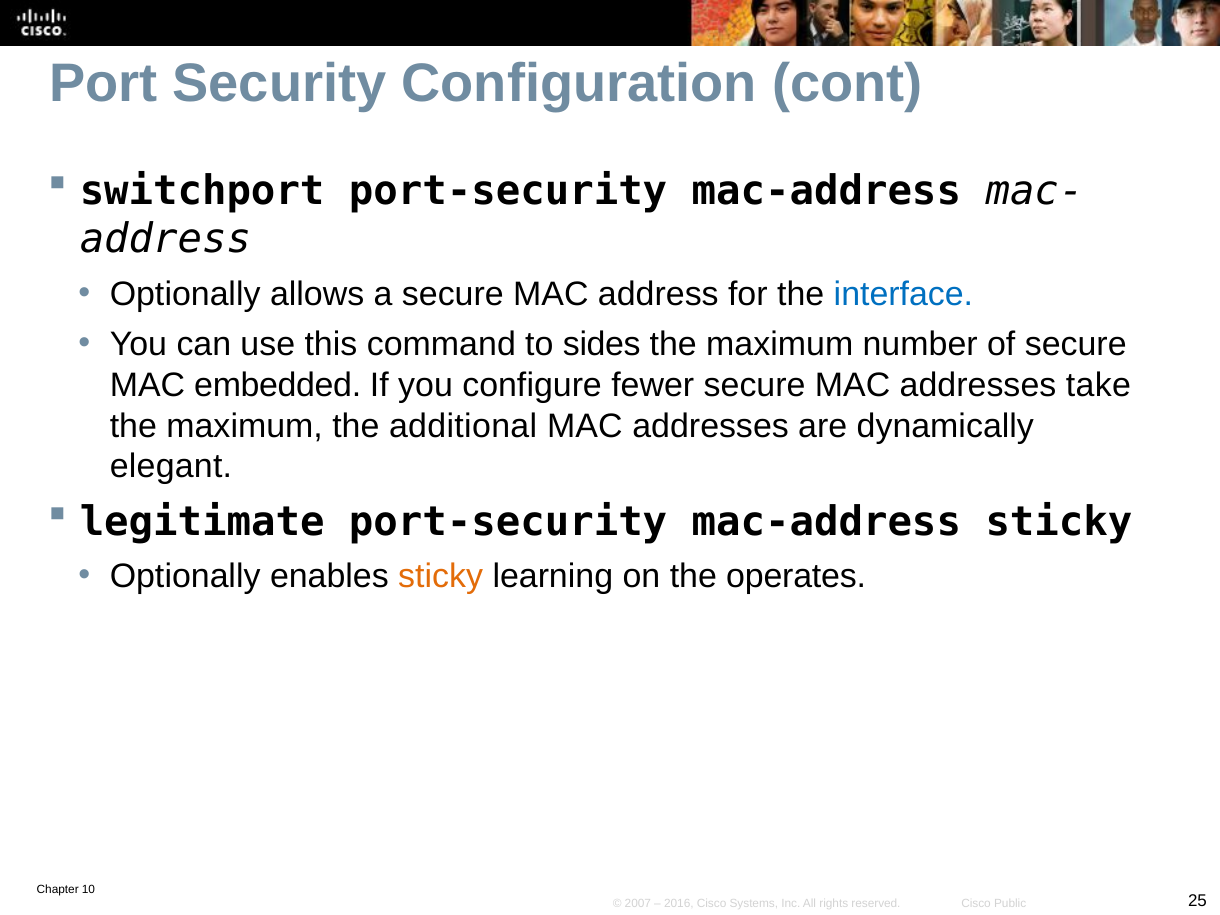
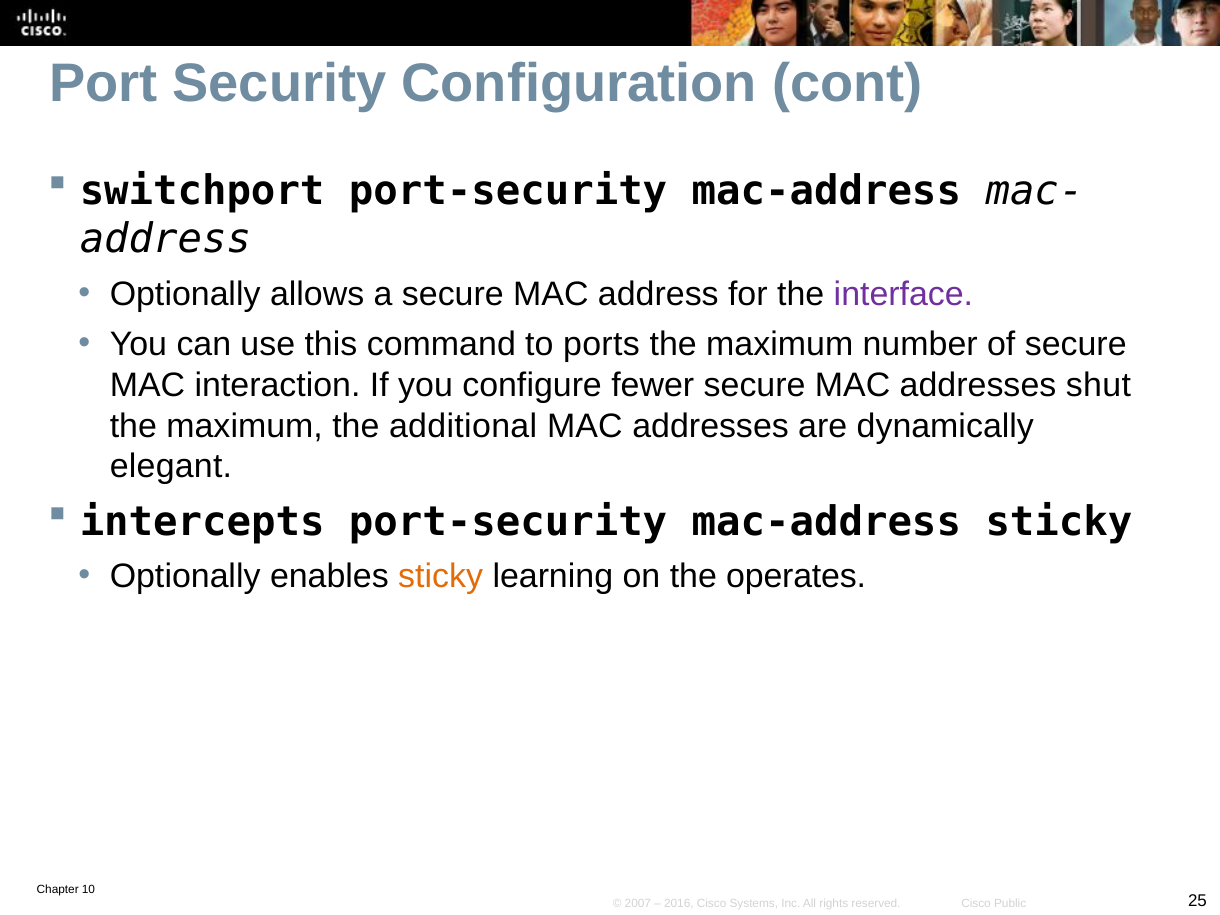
interface colour: blue -> purple
sides: sides -> ports
embedded: embedded -> interaction
take: take -> shut
legitimate: legitimate -> intercepts
